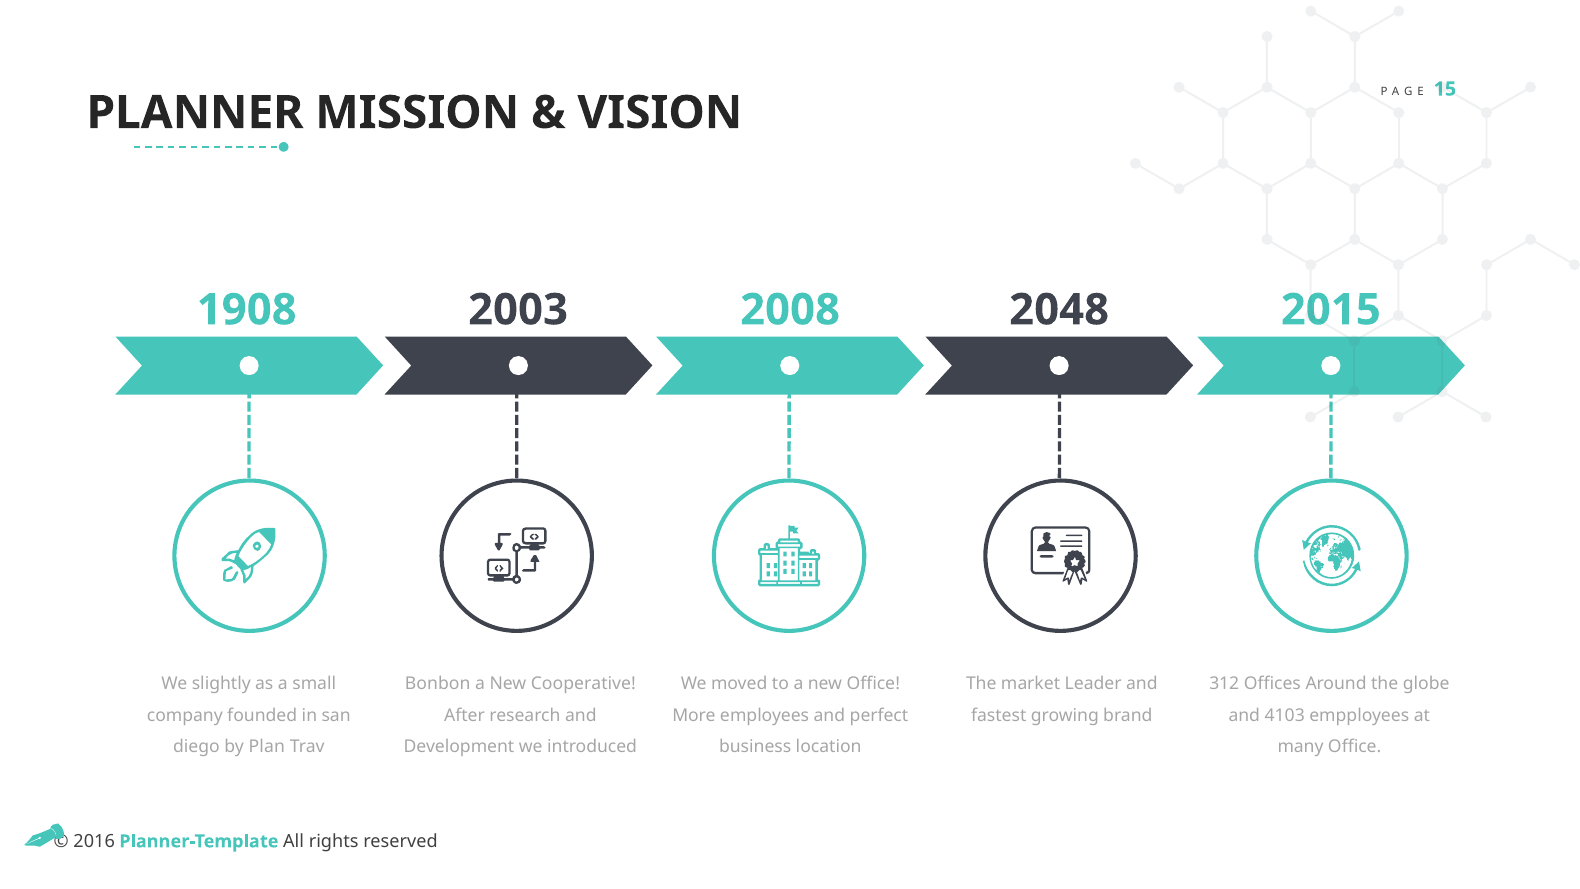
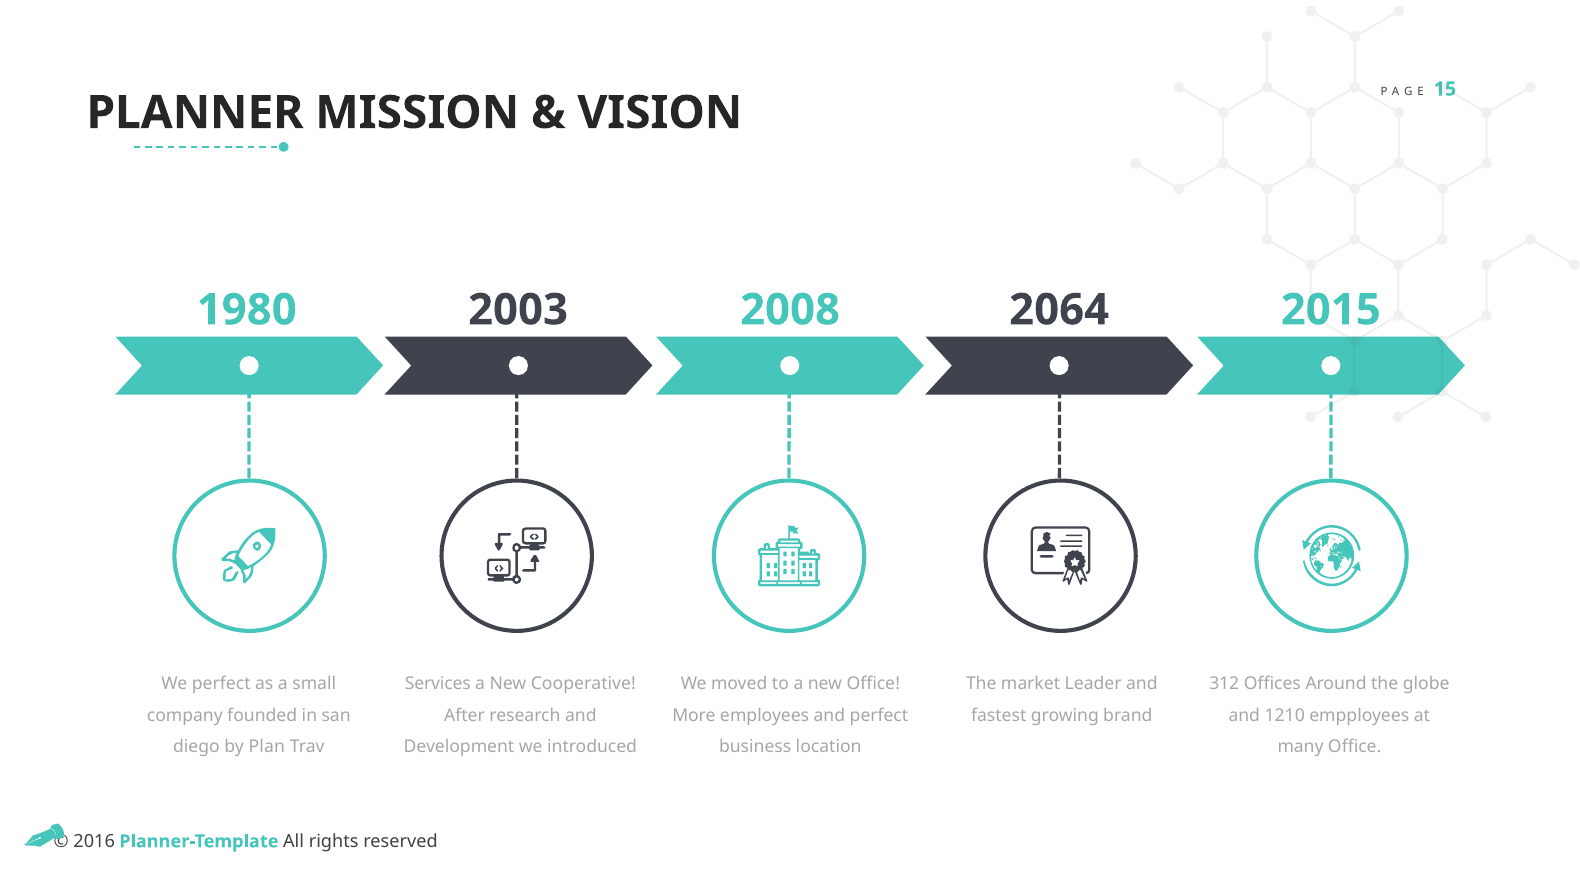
1908: 1908 -> 1980
2048: 2048 -> 2064
We slightly: slightly -> perfect
Bonbon: Bonbon -> Services
4103: 4103 -> 1210
